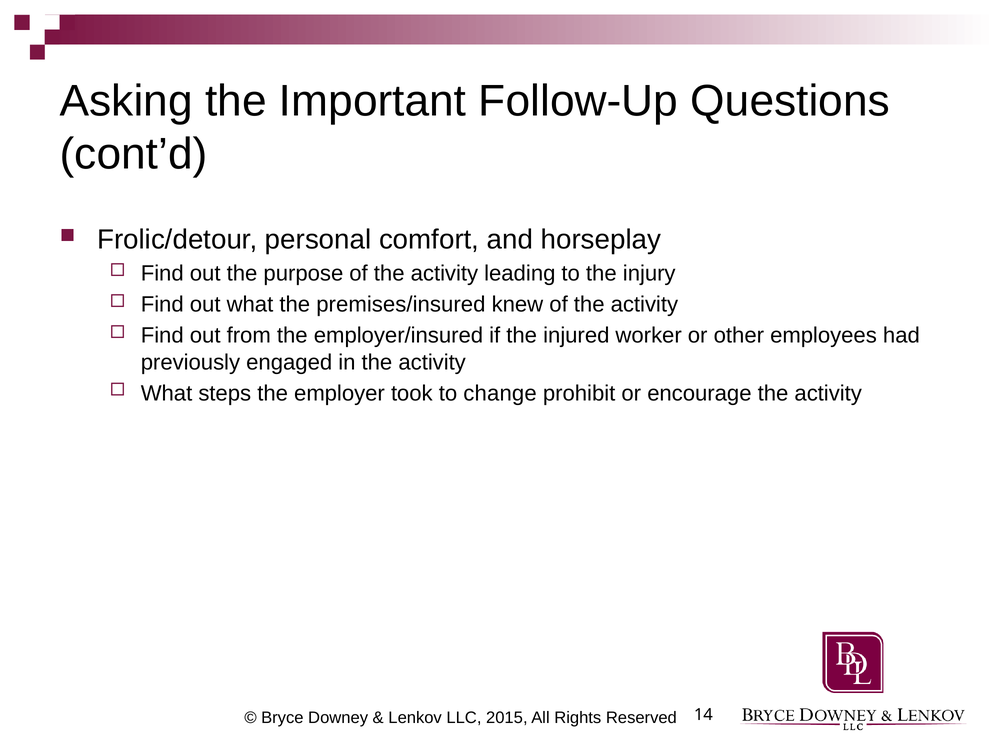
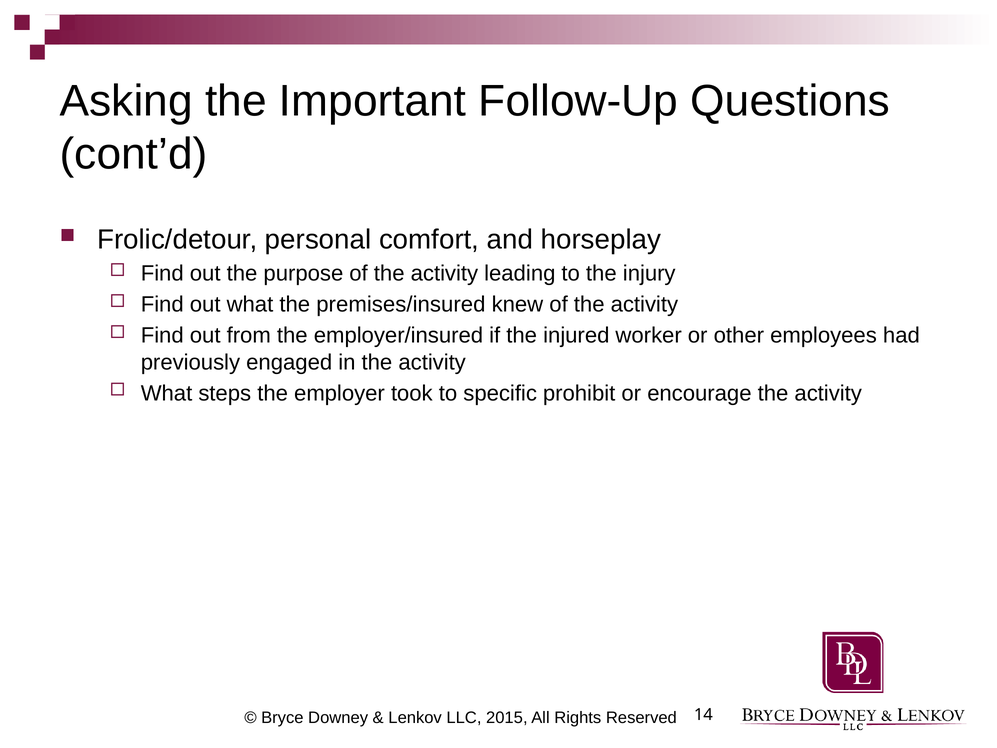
change: change -> specific
